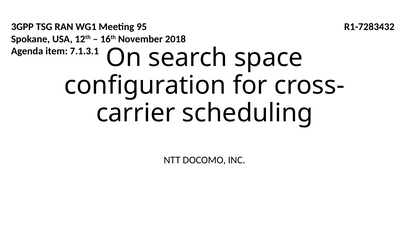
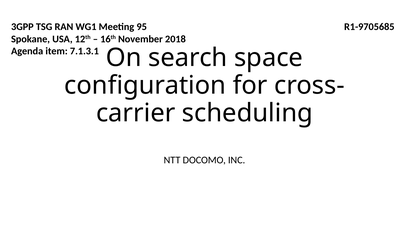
R1-7283432: R1-7283432 -> R1-9705685
